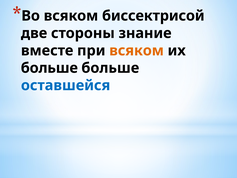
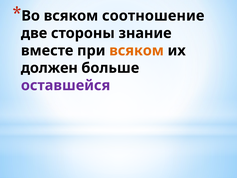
биссектрисой: биссектрисой -> соотношение
больше at (49, 68): больше -> должен
оставшейся colour: blue -> purple
